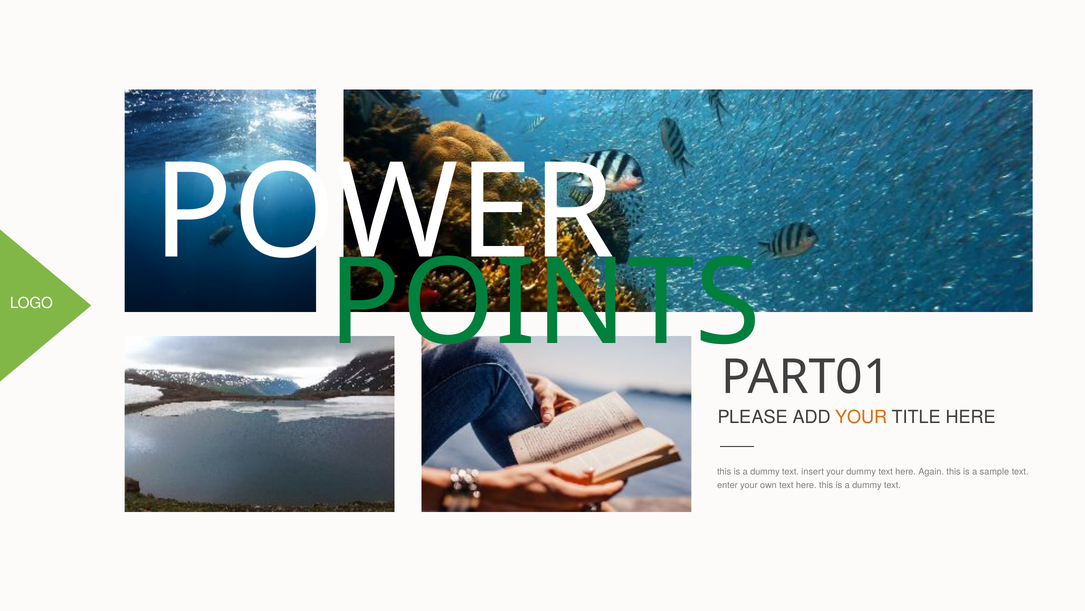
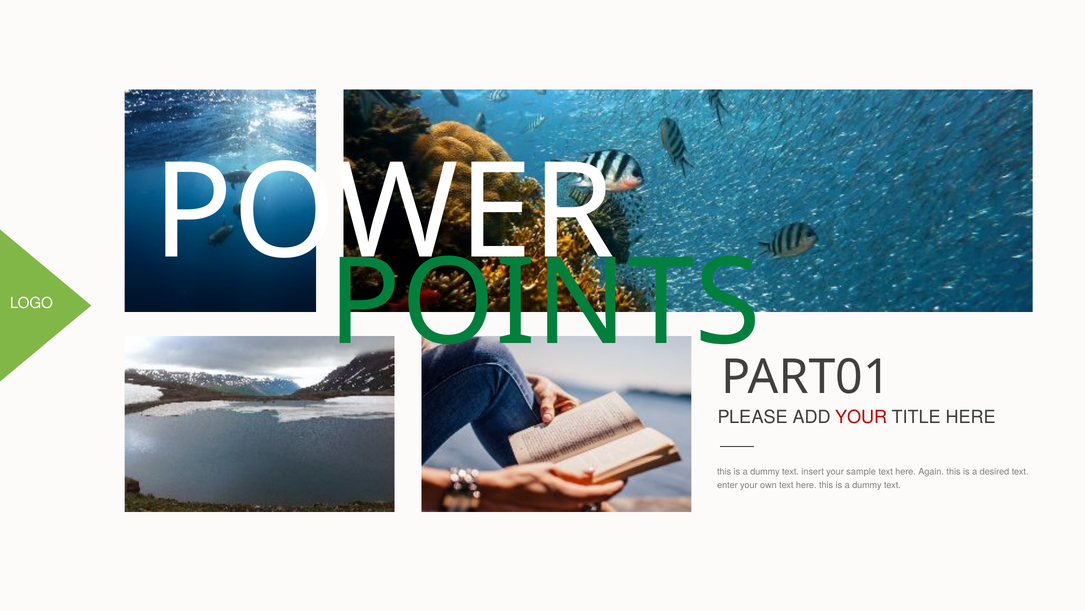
YOUR at (861, 417) colour: orange -> red
your dummy: dummy -> sample
sample: sample -> desired
